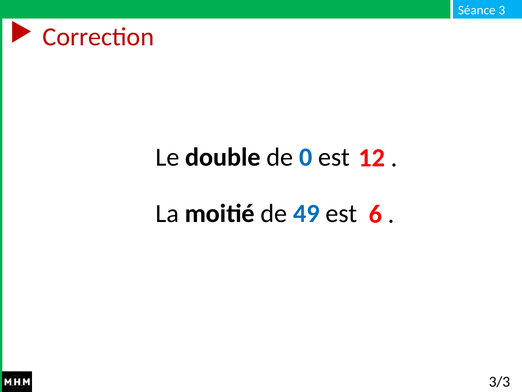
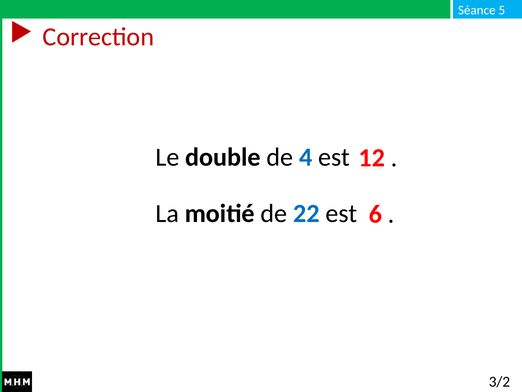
3: 3 -> 5
0: 0 -> 4
49: 49 -> 22
3/3: 3/3 -> 3/2
